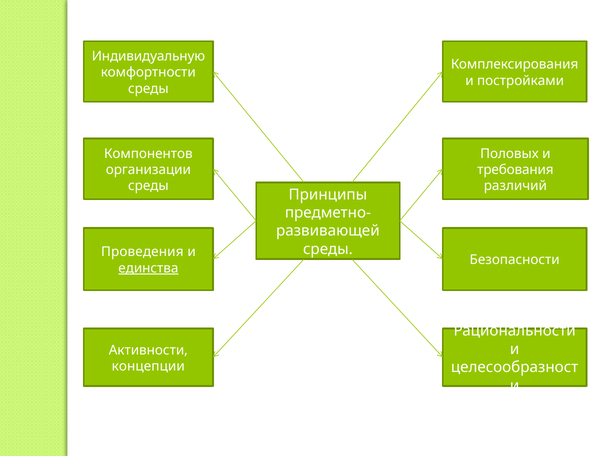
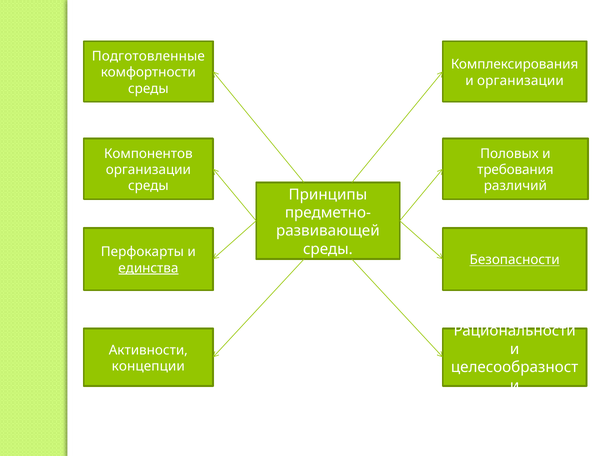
Индивидуальную: Индивидуальную -> Подготовленные
и постройками: постройками -> организации
Проведения: Проведения -> Перфокарты
Безопасности underline: none -> present
